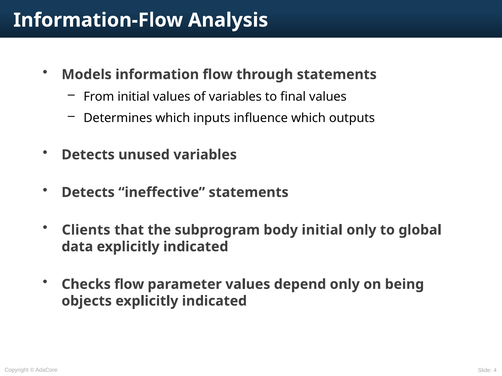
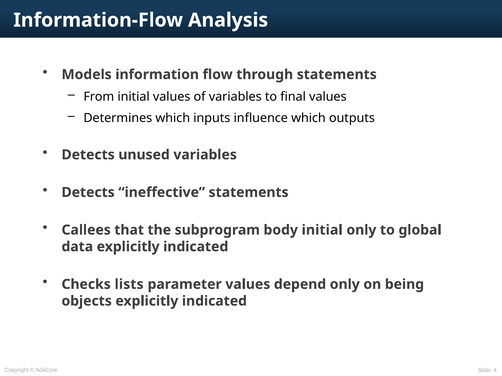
Clients: Clients -> Callees
Checks flow: flow -> lists
